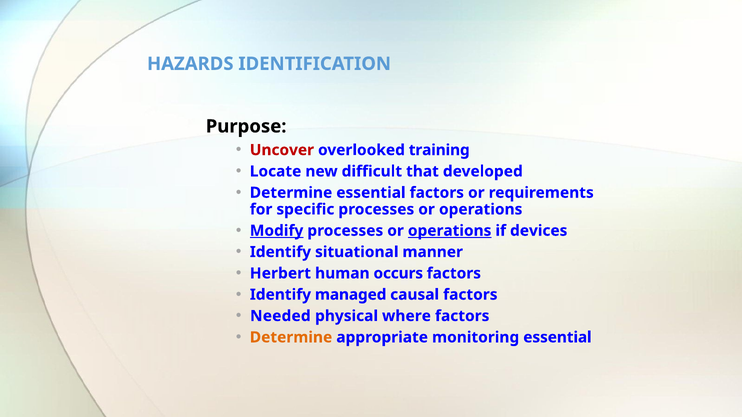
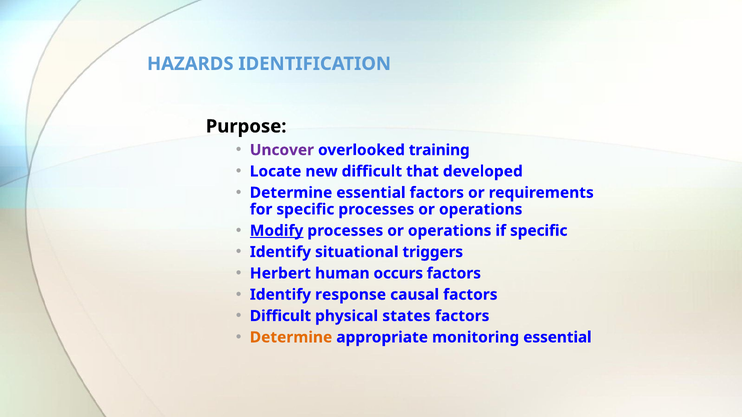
Uncover colour: red -> purple
operations at (450, 231) underline: present -> none
if devices: devices -> specific
manner: manner -> triggers
managed: managed -> response
Needed at (280, 316): Needed -> Difficult
where: where -> states
